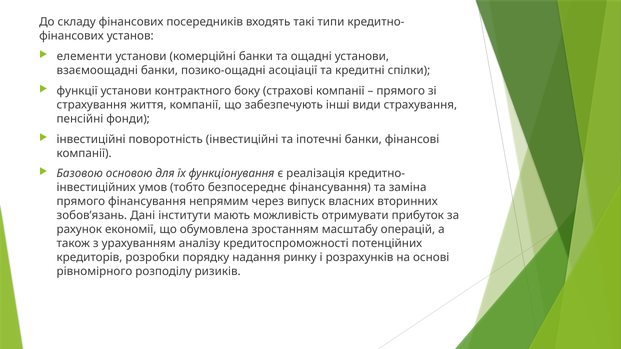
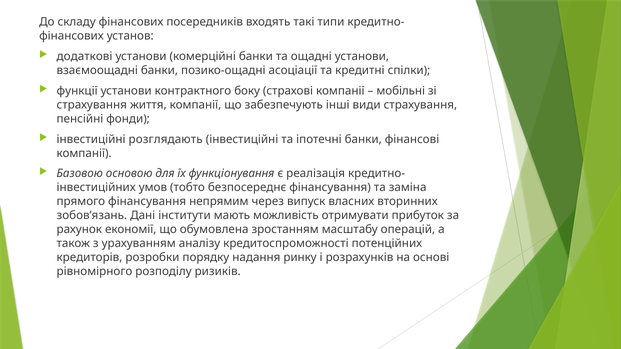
елементи: елементи -> додаткові
прямого at (401, 91): прямого -> мобільні
поворотність: поворотність -> розглядають
